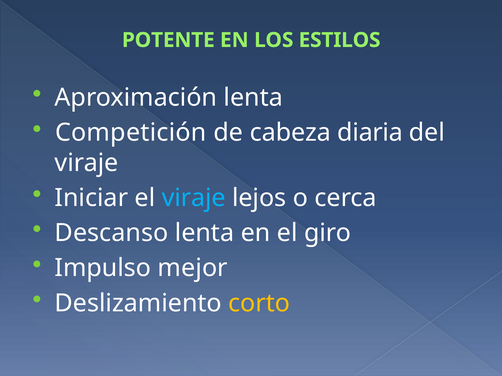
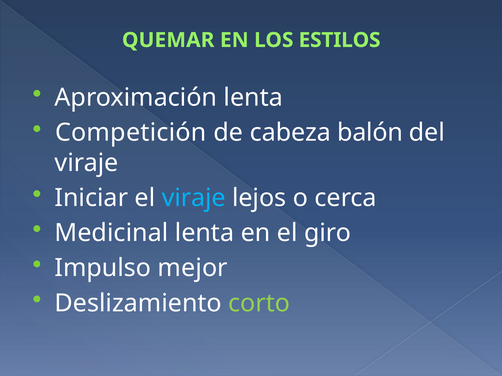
POTENTE: POTENTE -> QUEMAR
diaria: diaria -> balón
Descanso: Descanso -> Medicinal
corto colour: yellow -> light green
